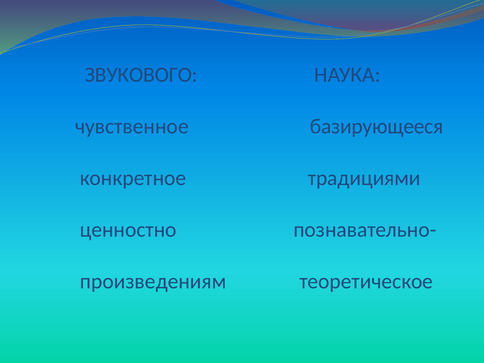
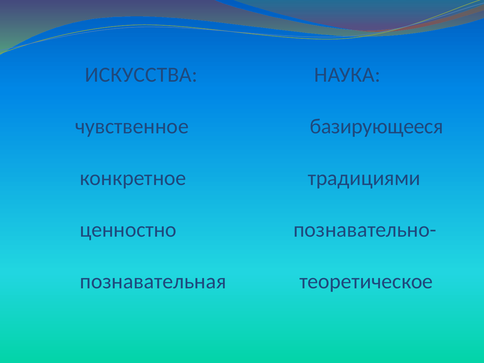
ЗВУКОВОГО: ЗВУКОВОГО -> ИСКУССТВА
произведениям: произведениям -> познавательная
